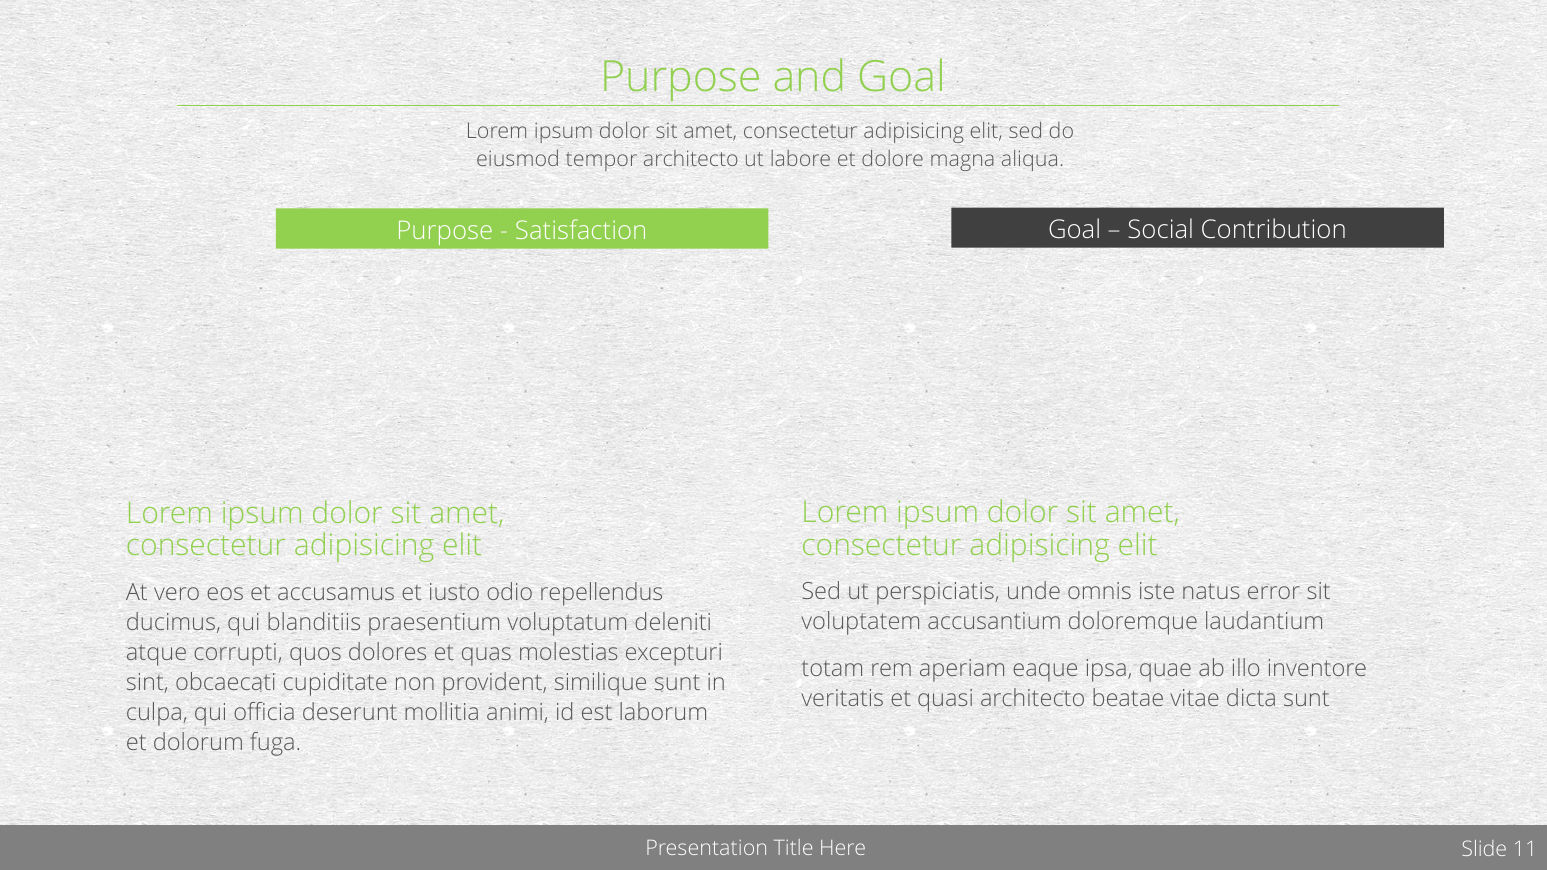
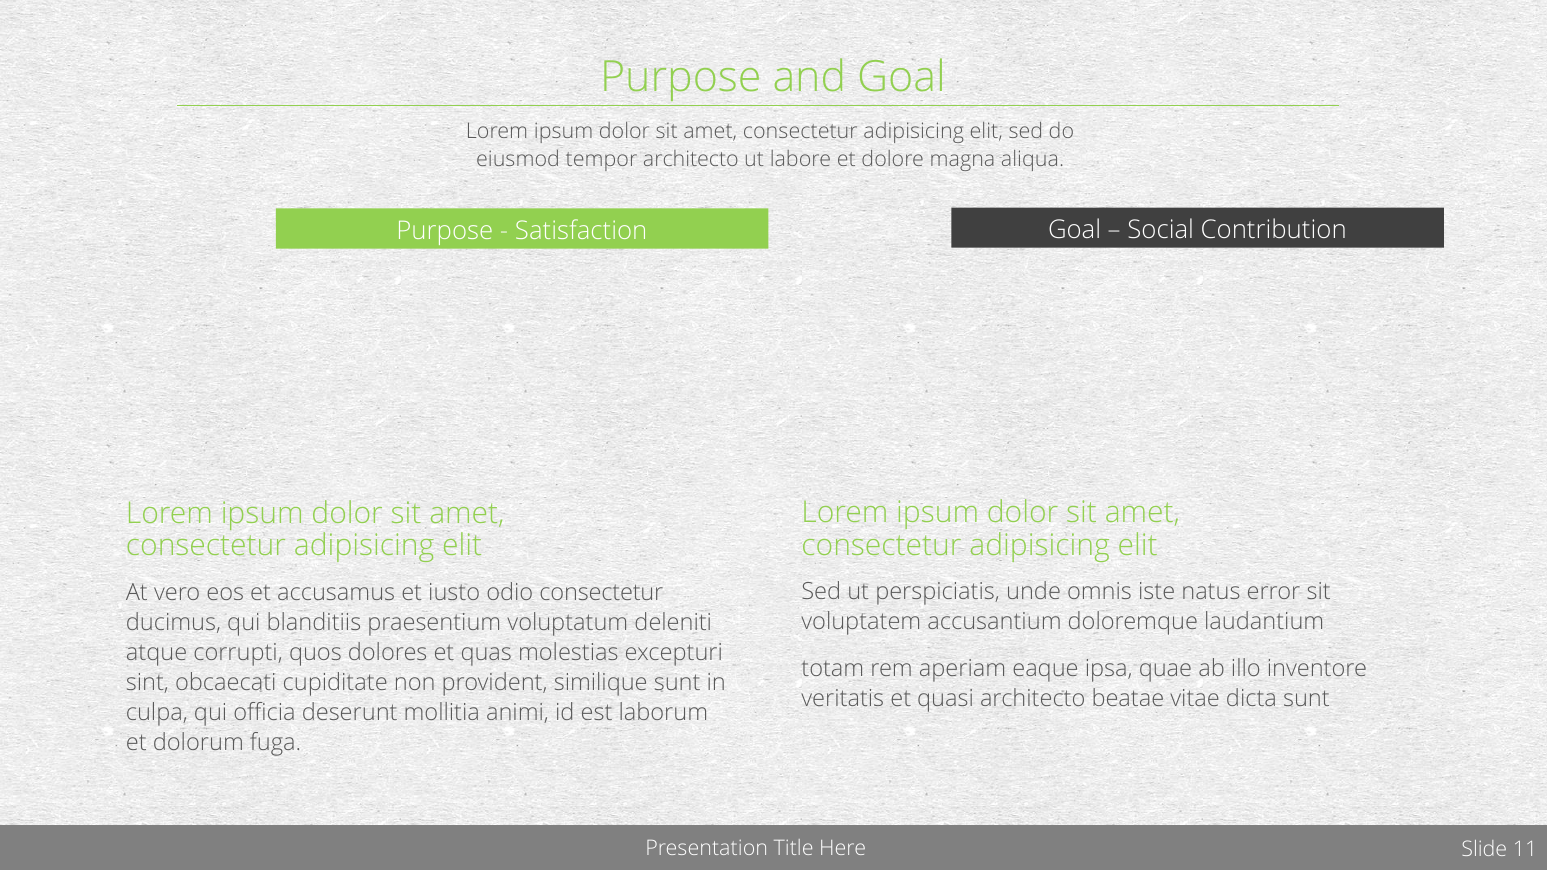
odio repellendus: repellendus -> consectetur
